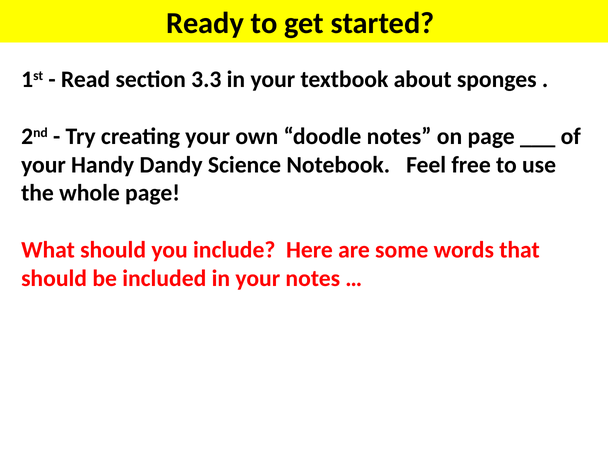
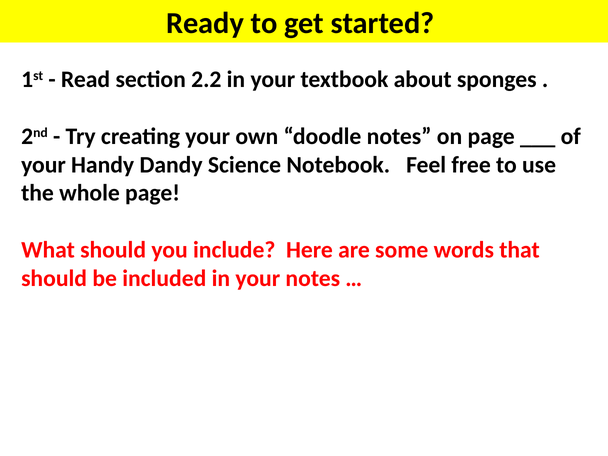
3.3: 3.3 -> 2.2
